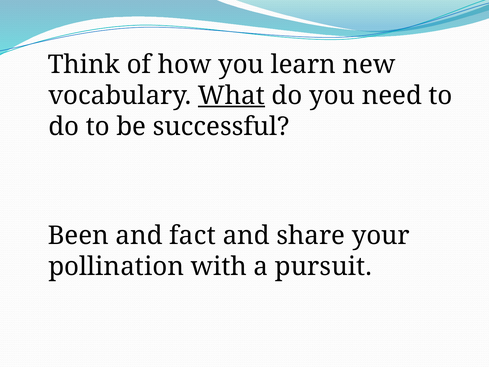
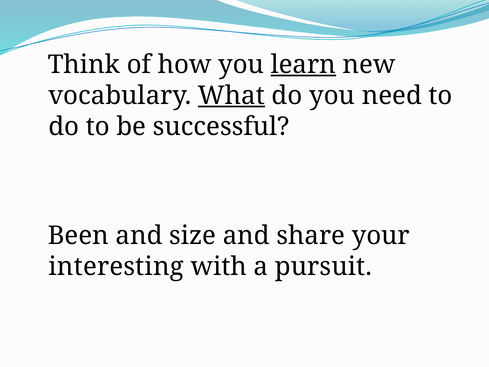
learn underline: none -> present
fact: fact -> size
pollination: pollination -> interesting
